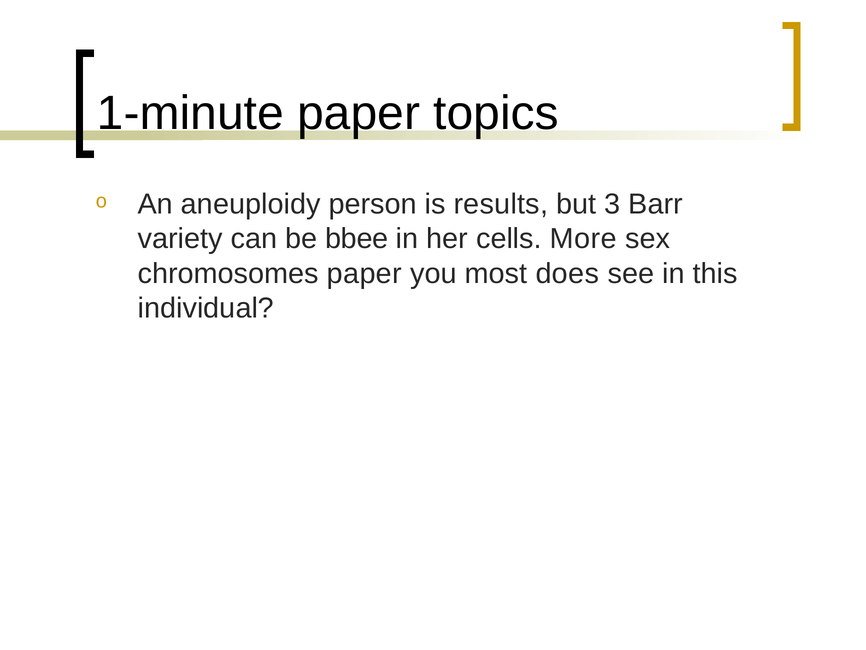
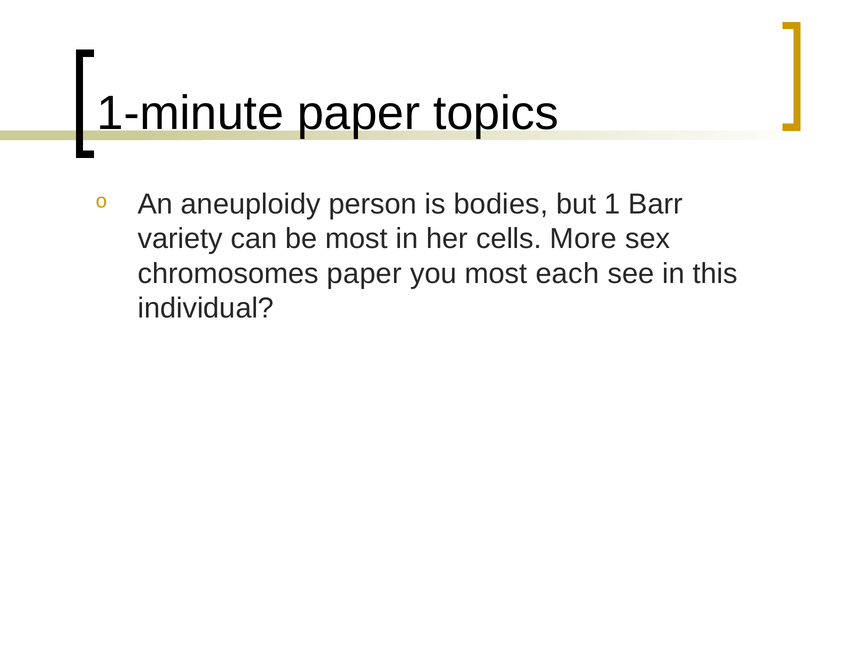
results: results -> bodies
3: 3 -> 1
be bbee: bbee -> most
does: does -> each
